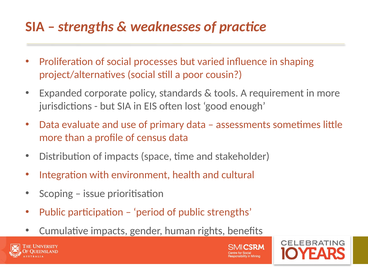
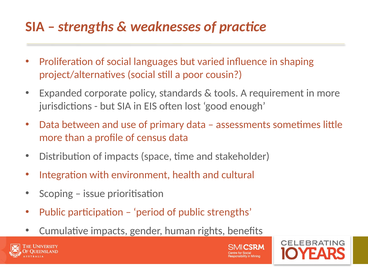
processes: processes -> languages
evaluate: evaluate -> between
